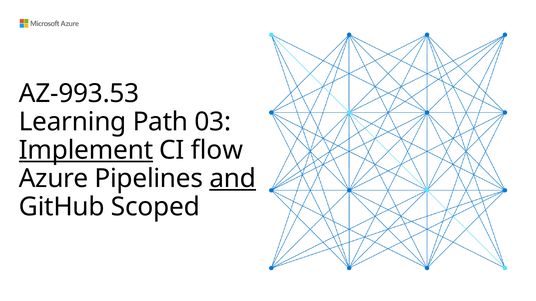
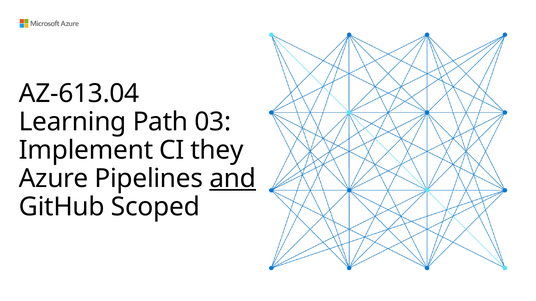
AZ-993.53: AZ-993.53 -> AZ-613.04
Implement underline: present -> none
flow: flow -> they
